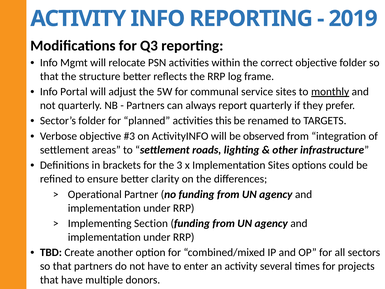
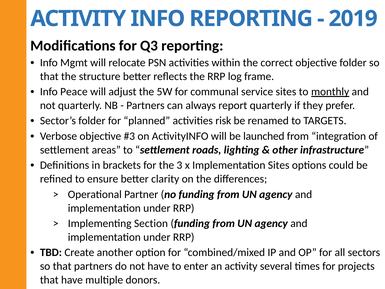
Portal: Portal -> Peace
this: this -> risk
observed: observed -> launched
